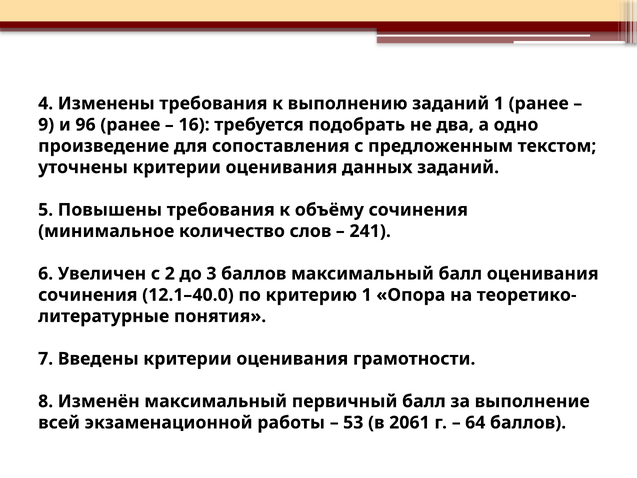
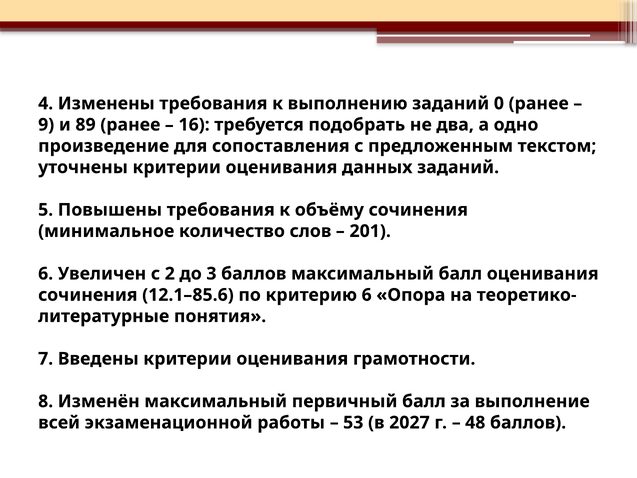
заданий 1: 1 -> 0
96: 96 -> 89
241: 241 -> 201
12.1–40.0: 12.1–40.0 -> 12.1–85.6
критерию 1: 1 -> 6
2061: 2061 -> 2027
64: 64 -> 48
